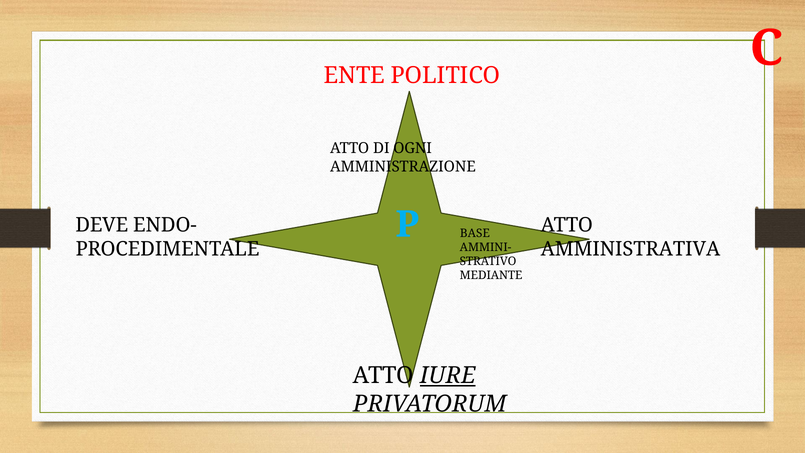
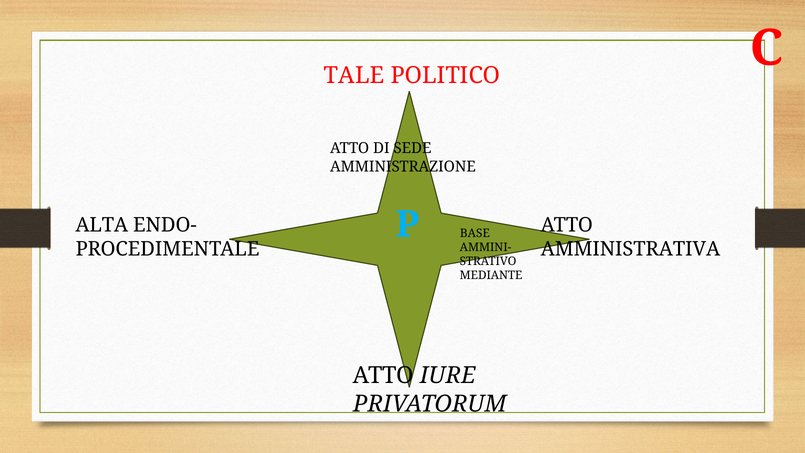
ENTE: ENTE -> TALE
OGNI: OGNI -> SEDE
DEVE: DEVE -> ALTA
IURE underline: present -> none
